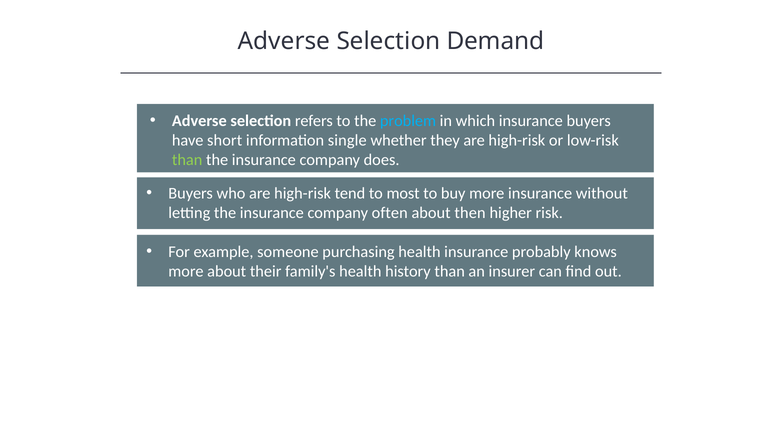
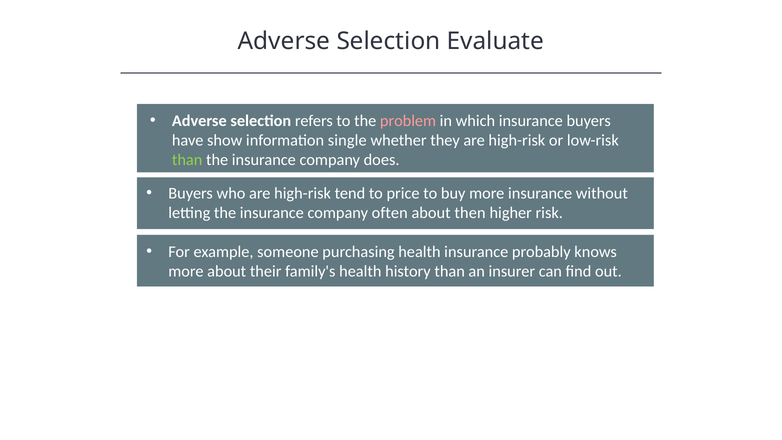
Demand: Demand -> Evaluate
problem colour: light blue -> pink
short: short -> show
most: most -> price
